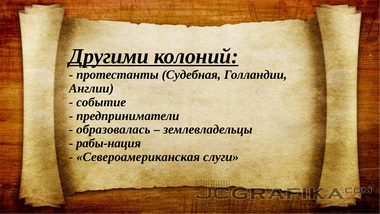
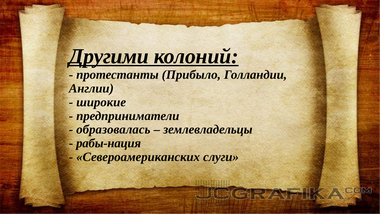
Судебная: Судебная -> Прибыло
событие: событие -> широкие
Североамериканская: Североамериканская -> Североамериканских
